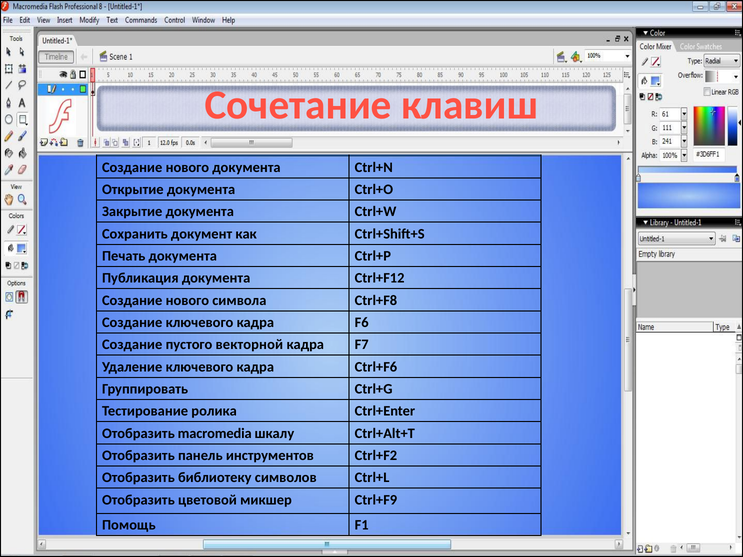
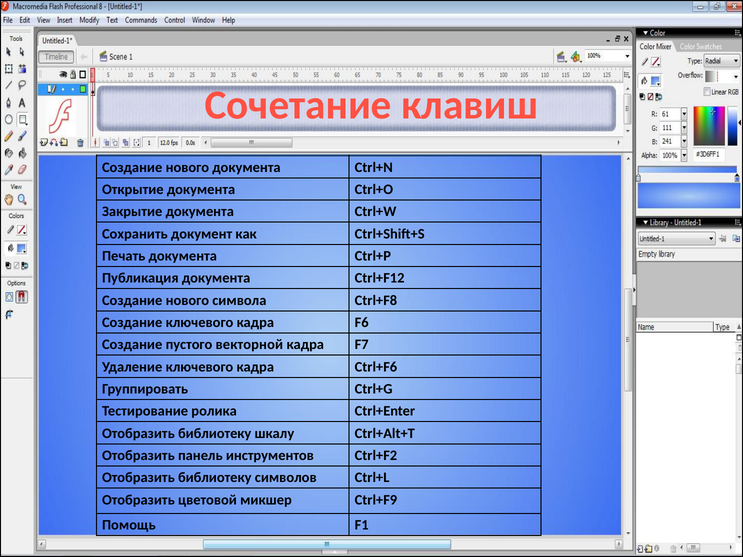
macromedia at (215, 433): macromedia -> библиотеку
